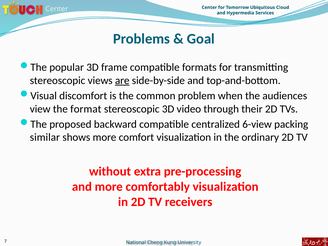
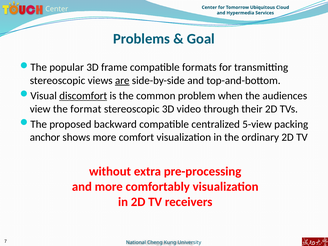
discomfort underline: none -> present
6-view: 6-view -> 5-view
similar: similar -> anchor
